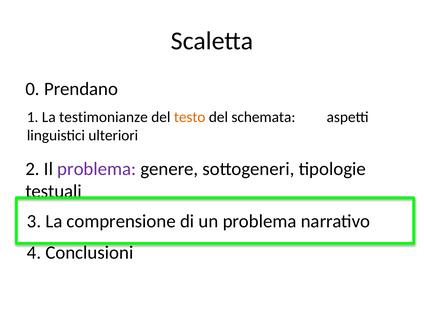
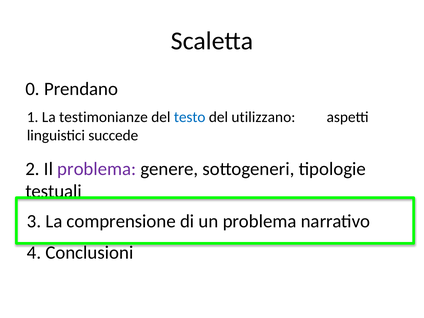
testo colour: orange -> blue
schemata: schemata -> utilizzano
ulteriori: ulteriori -> succede
